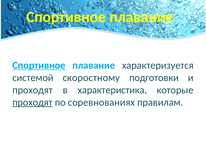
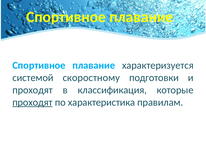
Спортивное at (39, 66) underline: present -> none
характеристика: характеристика -> классификация
соревнованиях: соревнованиях -> характеристика
